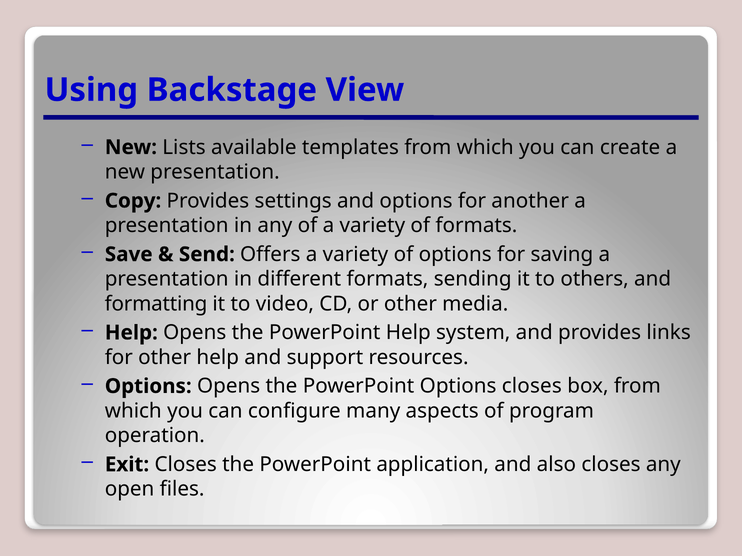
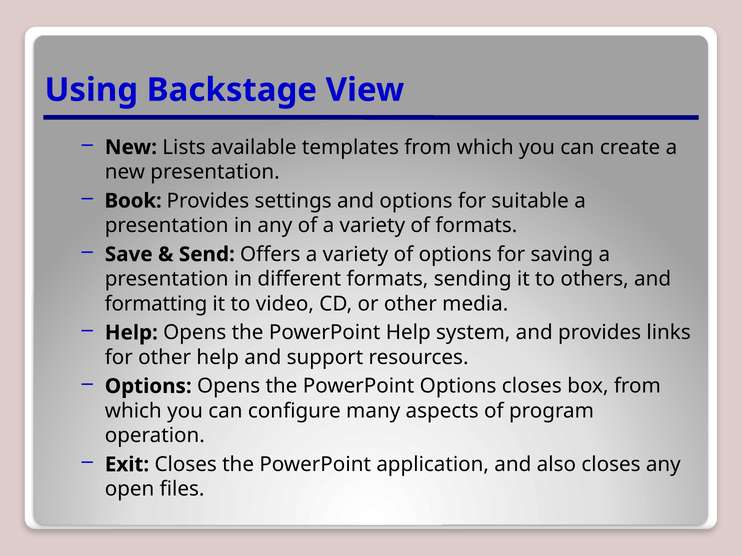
Copy: Copy -> Book
another: another -> suitable
